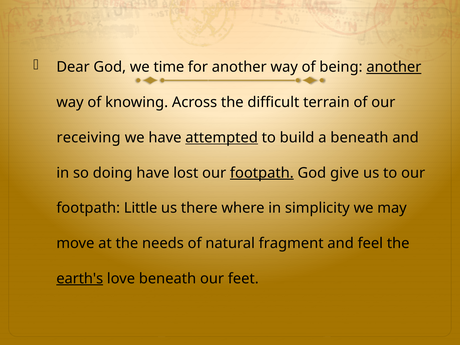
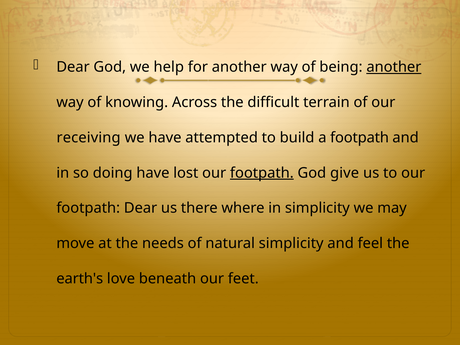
time: time -> help
attempted underline: present -> none
a beneath: beneath -> footpath
footpath Little: Little -> Dear
natural fragment: fragment -> simplicity
earth's underline: present -> none
